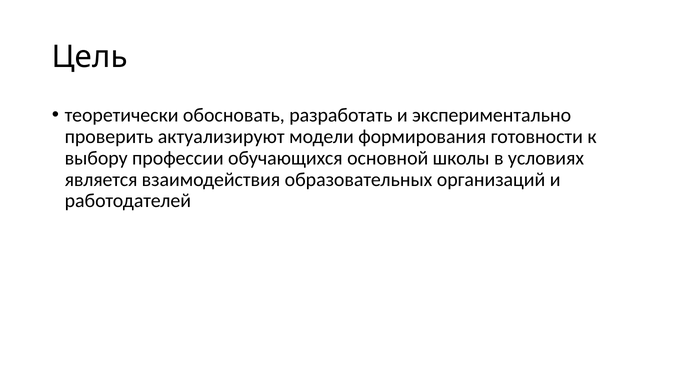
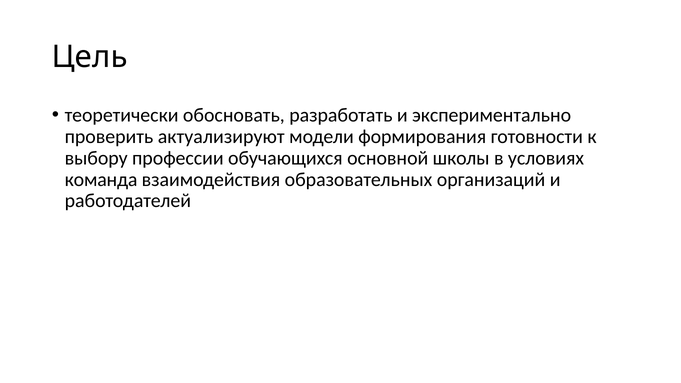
является: является -> команда
